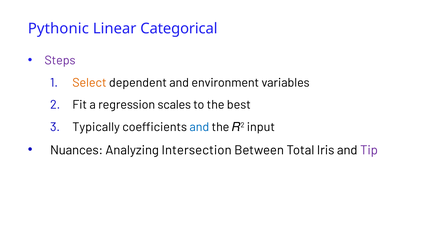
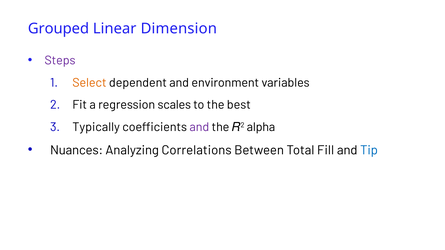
Pythonic: Pythonic -> Grouped
Categorical: Categorical -> Dimension
and at (199, 127) colour: blue -> purple
input: input -> alpha
Intersection: Intersection -> Correlations
Iris: Iris -> Fill
Tip colour: purple -> blue
